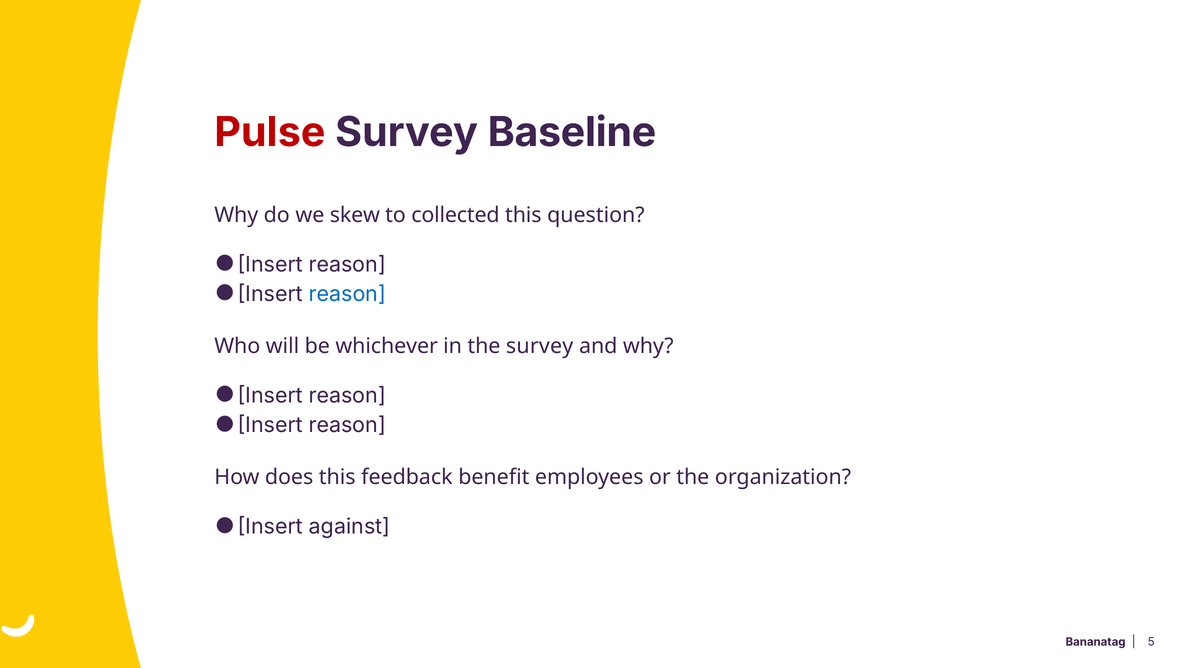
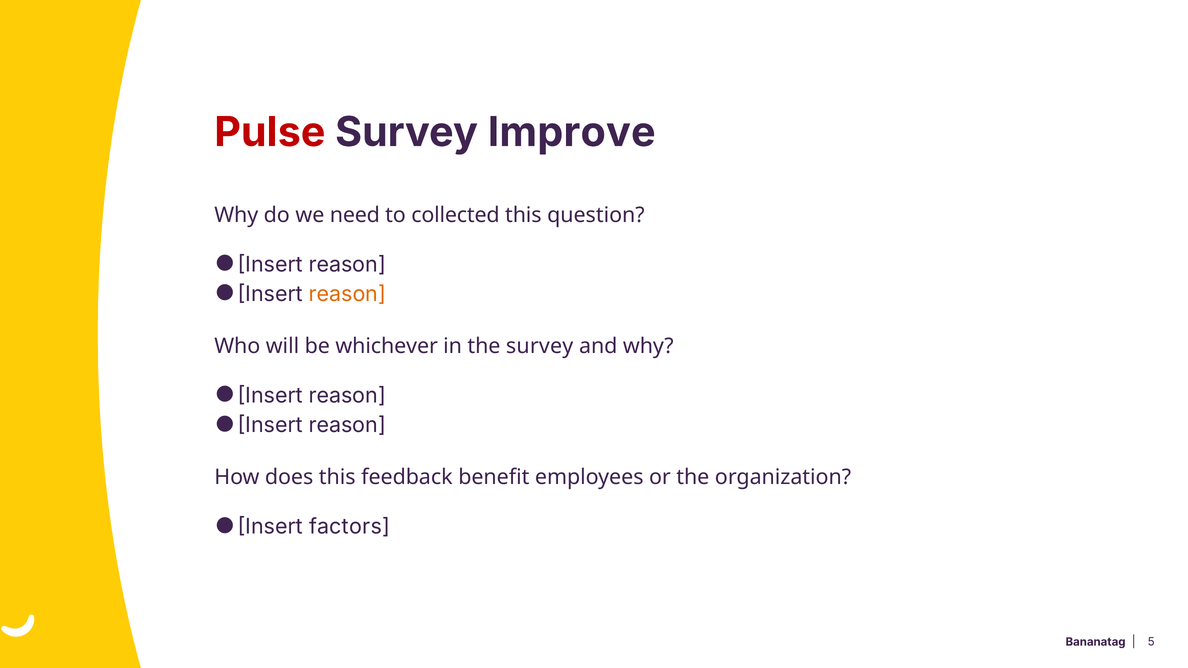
Baseline: Baseline -> Improve
skew: skew -> need
reason at (347, 294) colour: blue -> orange
against: against -> factors
